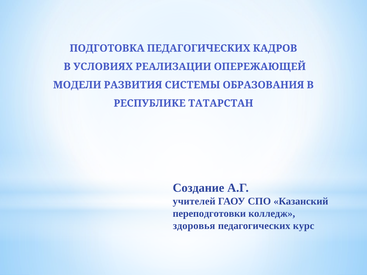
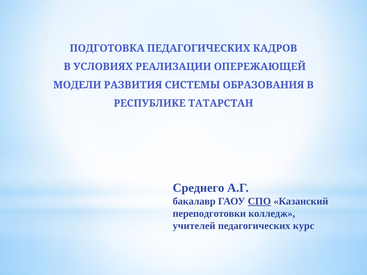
Создание: Создание -> Среднего
учителей: учителей -> бакалавр
СПО underline: none -> present
здоровья: здоровья -> учителей
